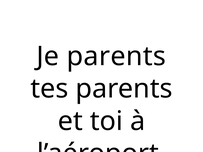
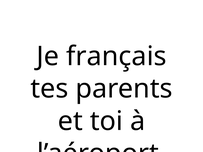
Je parents: parents -> français
